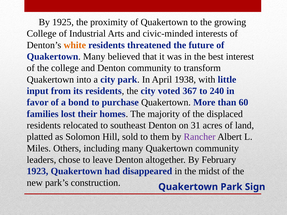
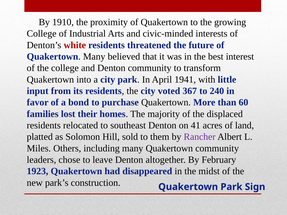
1925: 1925 -> 1910
white colour: orange -> red
1938: 1938 -> 1941
31: 31 -> 41
